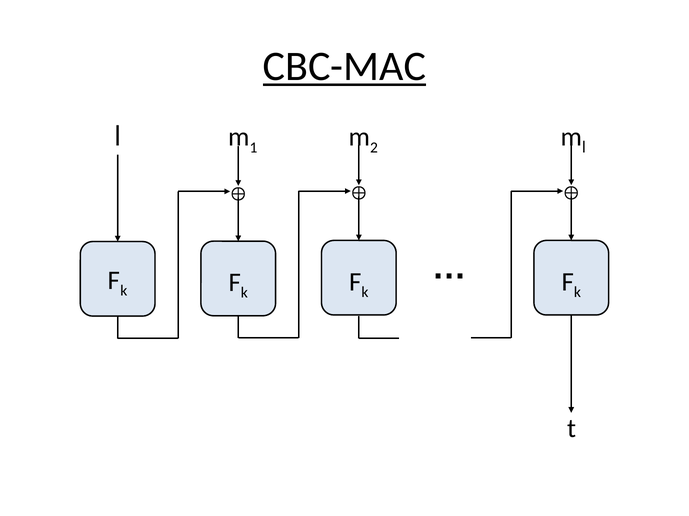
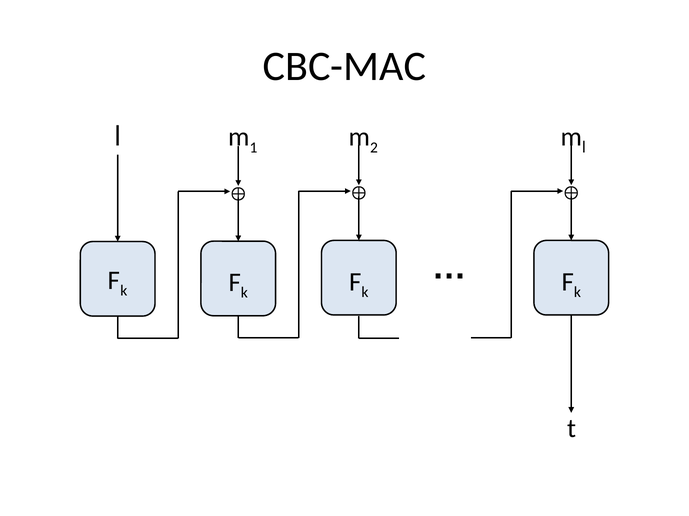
CBC-MAC underline: present -> none
